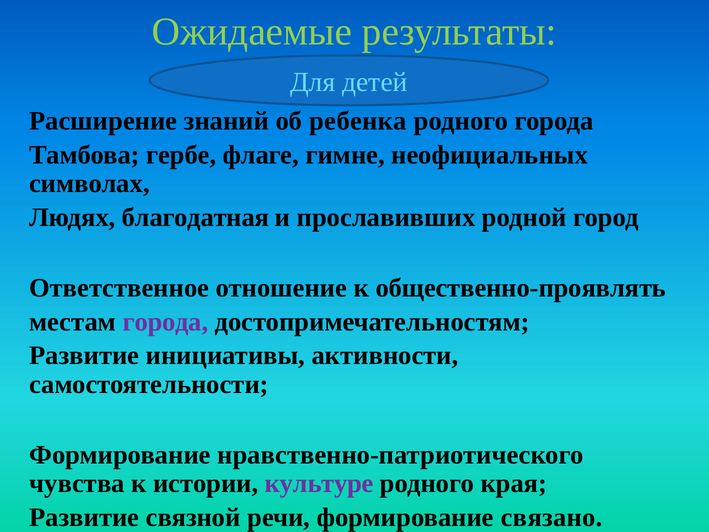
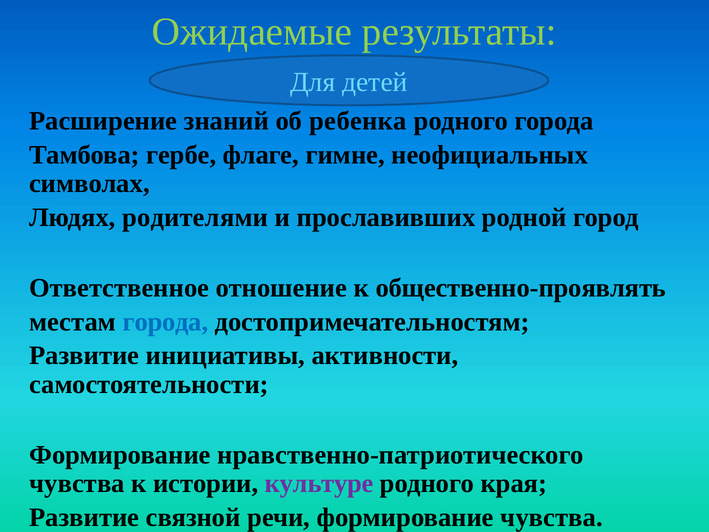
благодатная: благодатная -> родителями
города at (165, 322) colour: purple -> blue
формирование связано: связано -> чувства
